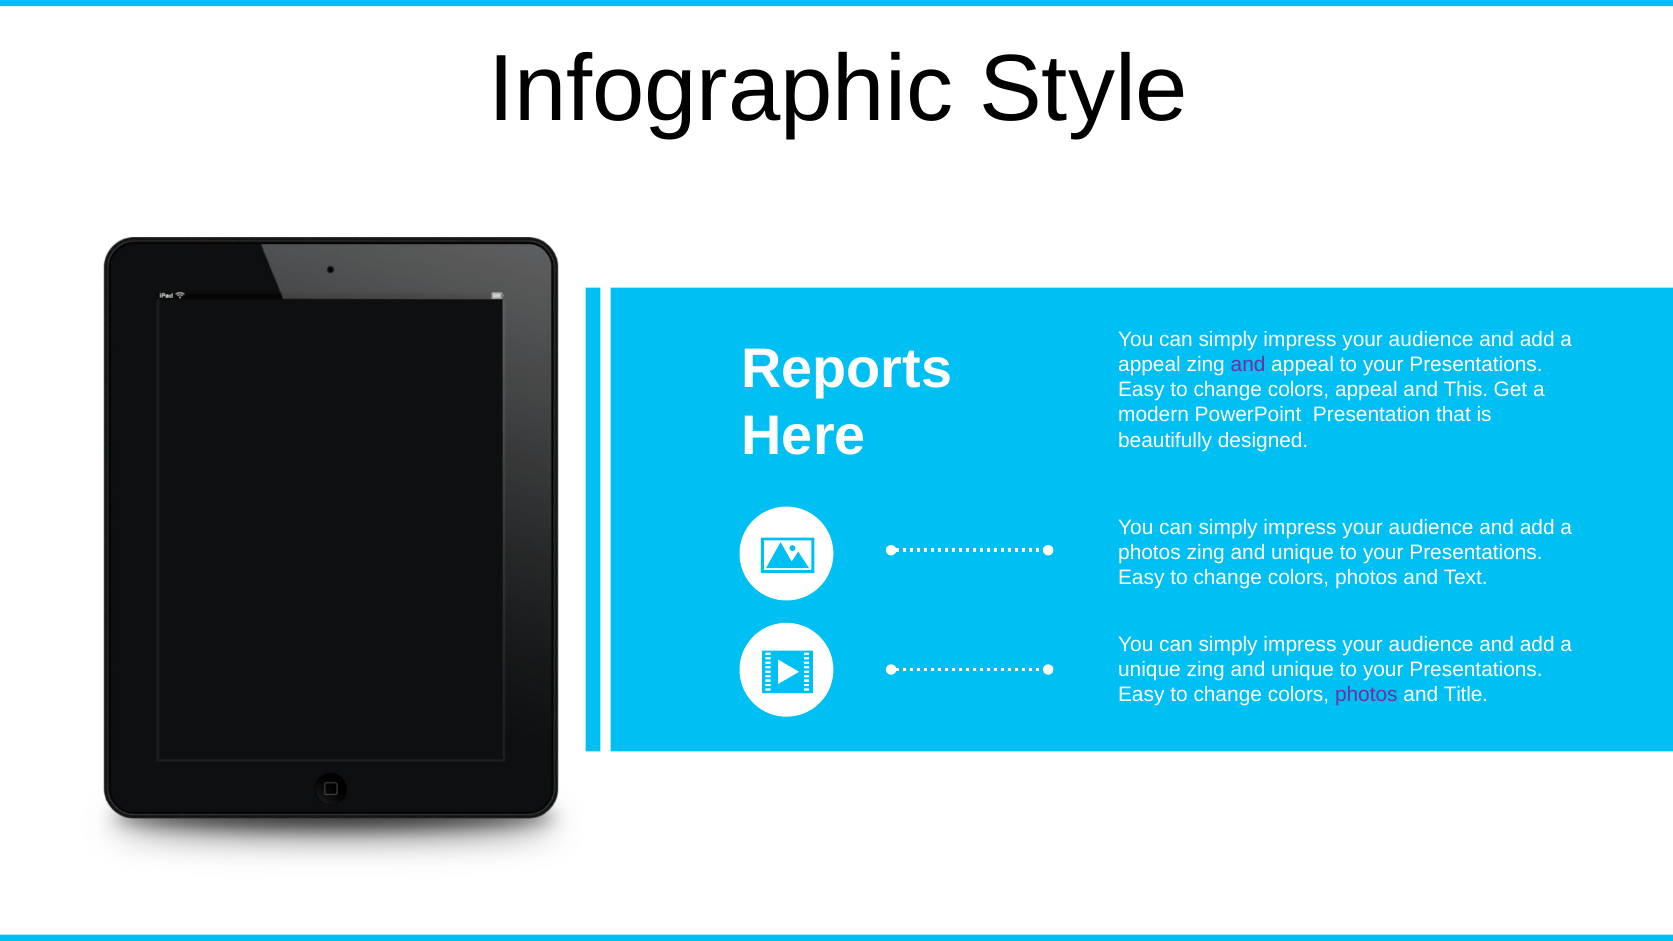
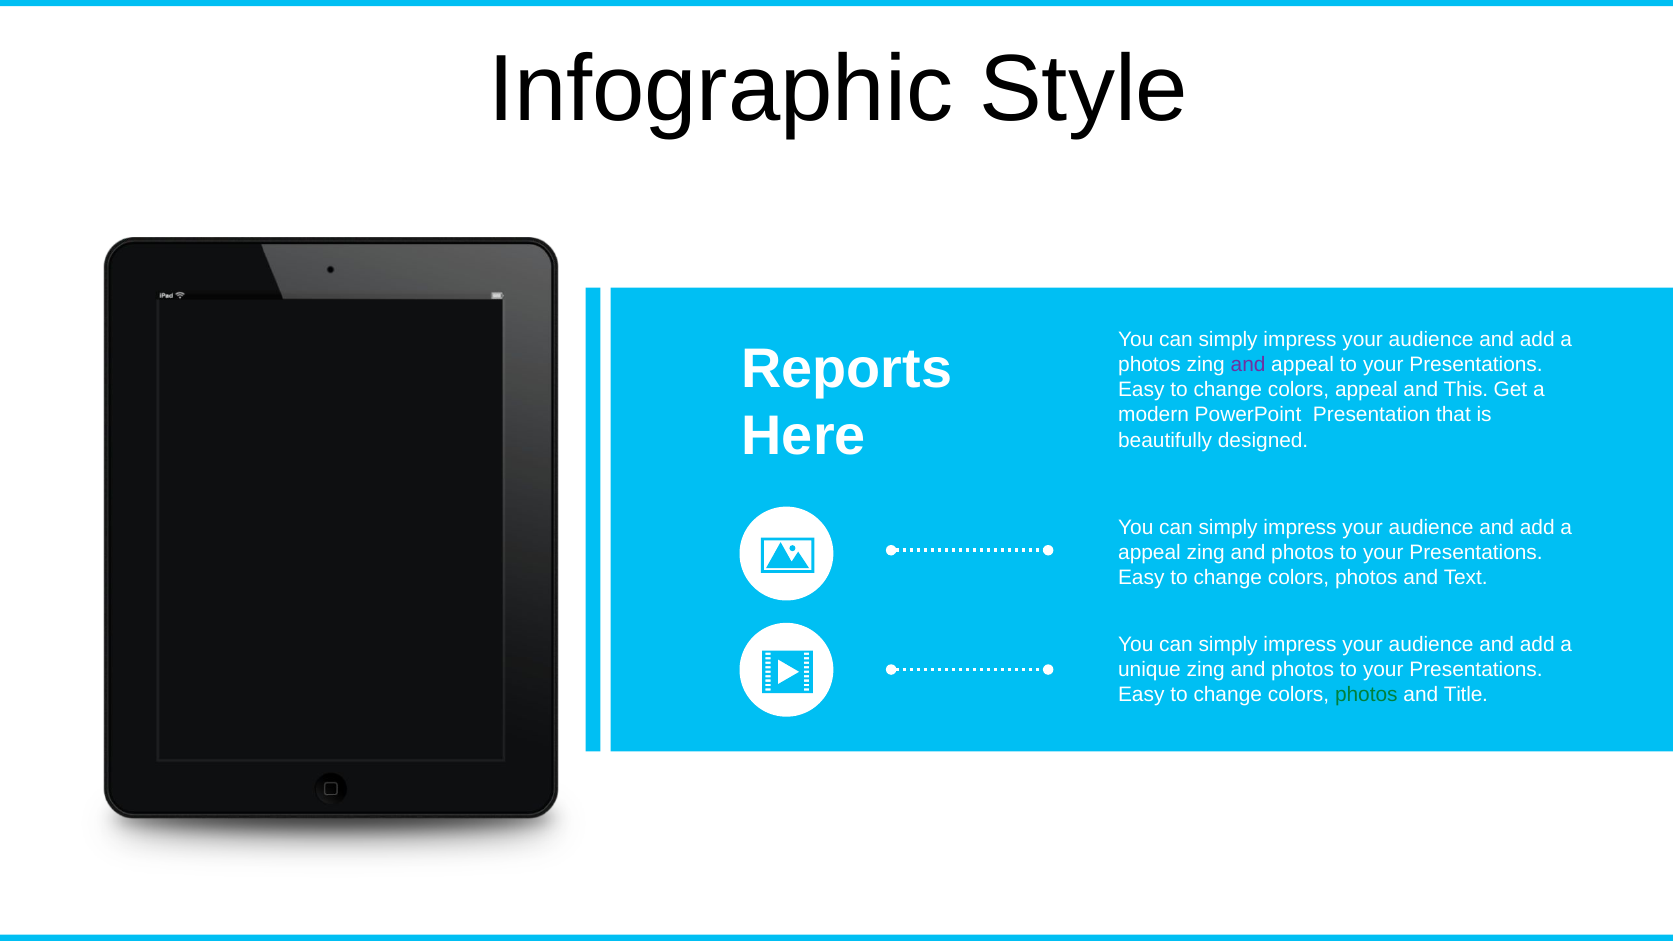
appeal at (1149, 365): appeal -> photos
photos at (1149, 552): photos -> appeal
unique at (1303, 552): unique -> photos
unique zing and unique: unique -> photos
photos at (1366, 695) colour: purple -> green
